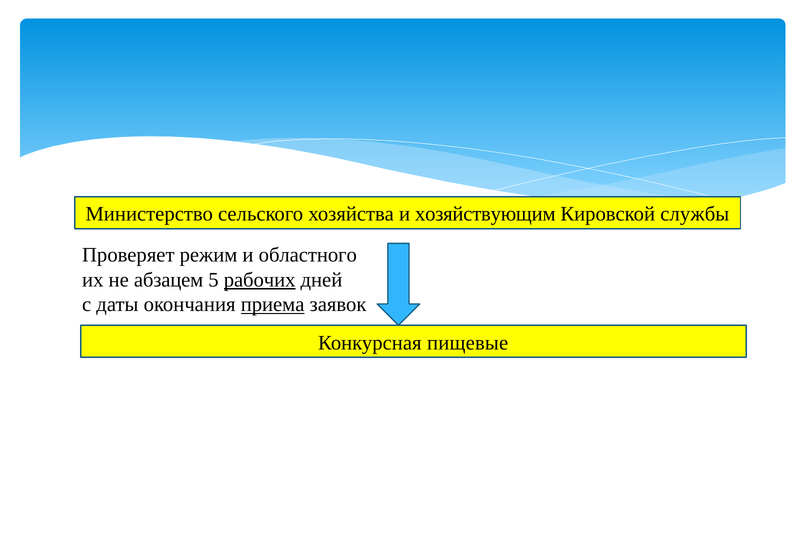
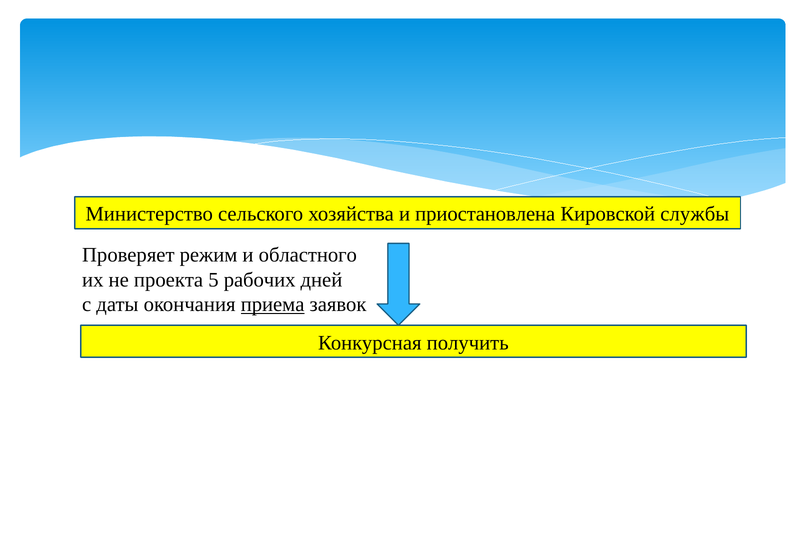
хозяйствующим: хозяйствующим -> приостановлена
абзацем: абзацем -> проекта
рабочих underline: present -> none
пищевые: пищевые -> получить
